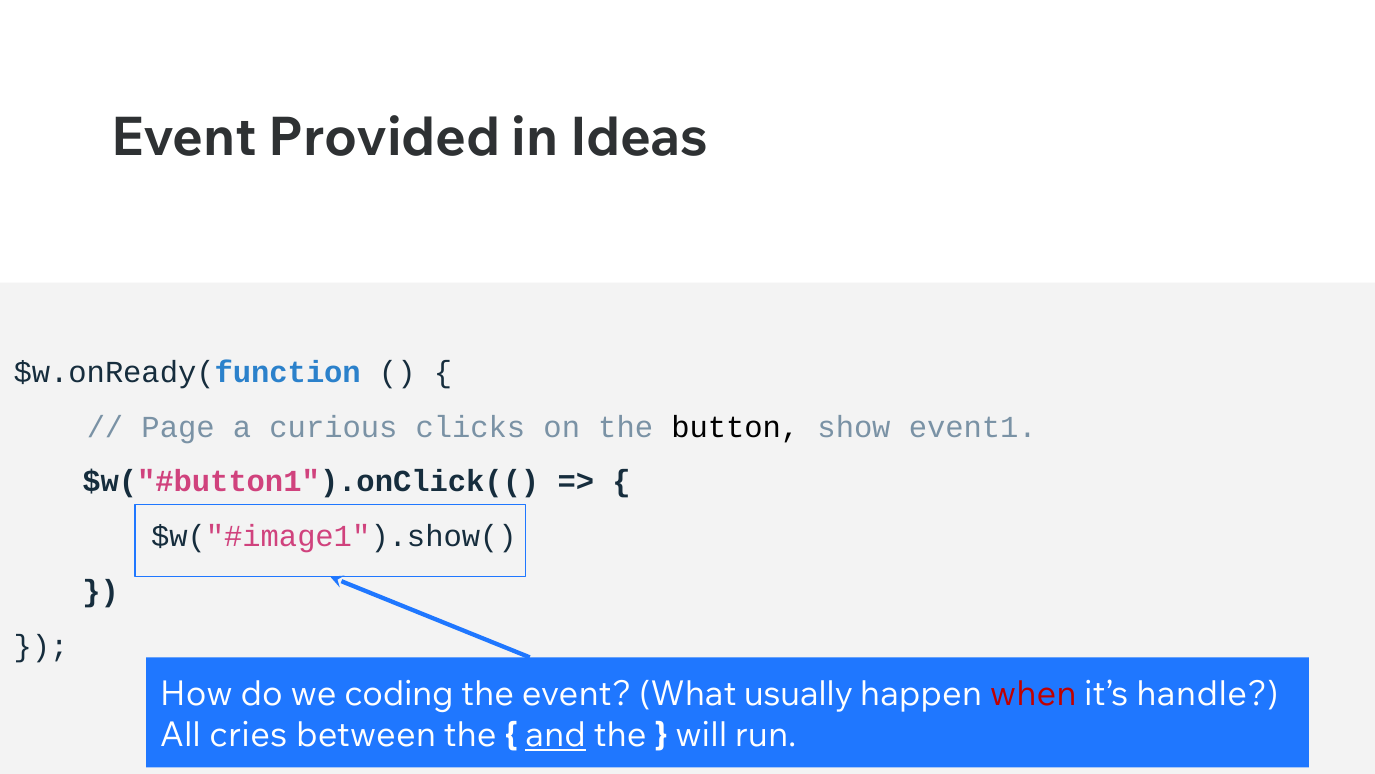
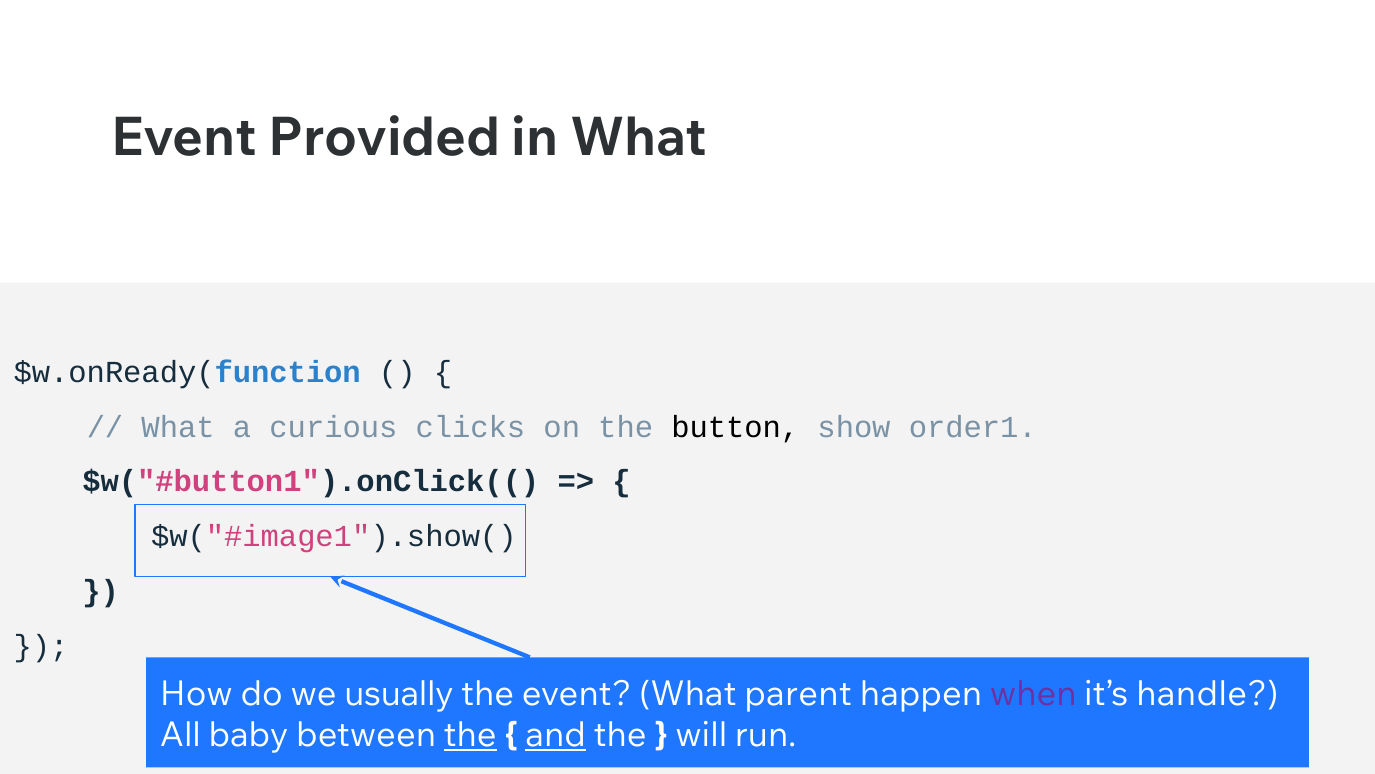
in Ideas: Ideas -> What
Page at (178, 427): Page -> What
event1: event1 -> order1
coding: coding -> usually
usually: usually -> parent
when colour: red -> purple
cries: cries -> baby
the at (470, 735) underline: none -> present
